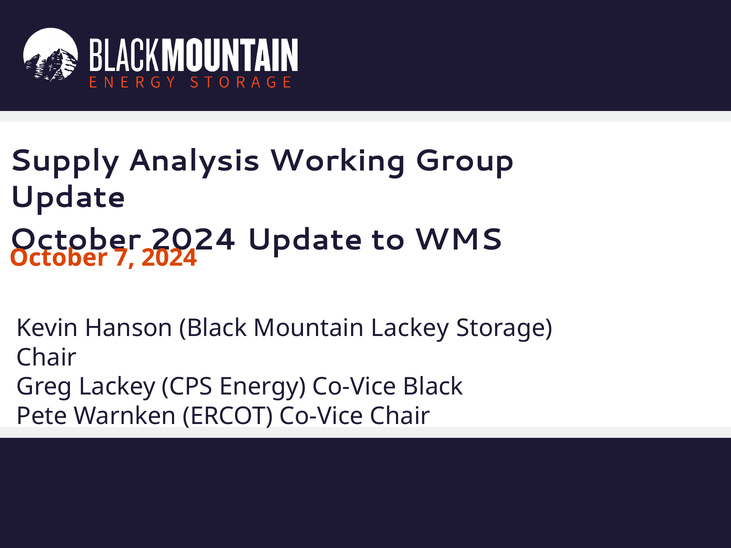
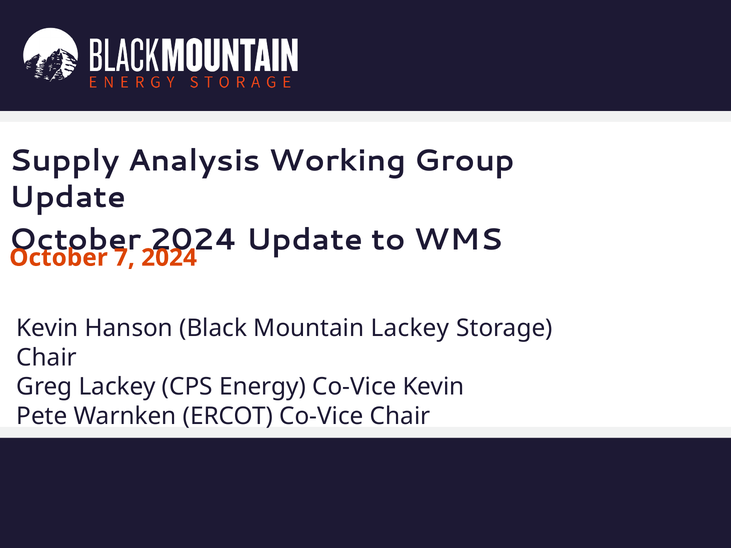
Co-Vice Black: Black -> Kevin
